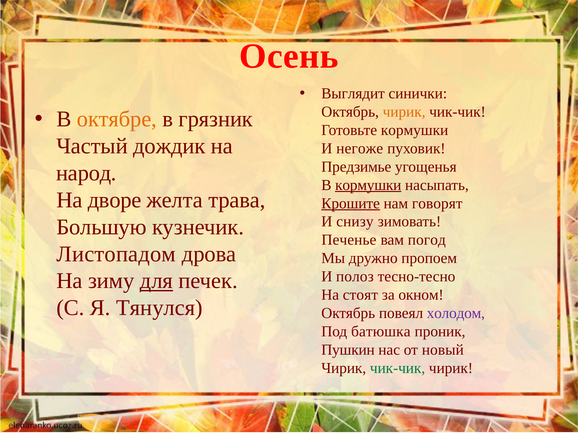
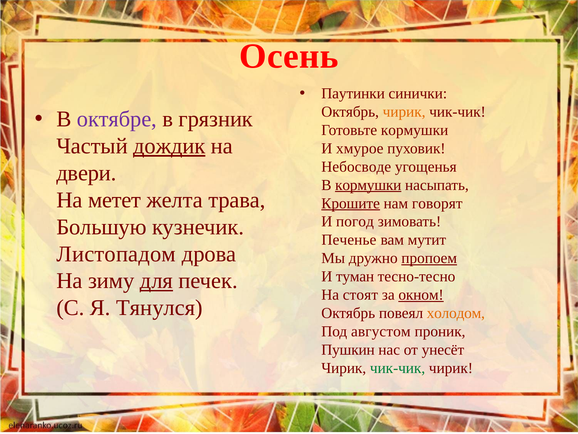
Выглядит: Выглядит -> Паутинки
октябре colour: orange -> purple
дождик underline: none -> present
негоже: негоже -> хмурое
Предзимье: Предзимье -> Небосводе
народ: народ -> двери
дворе: дворе -> метет
снизу: снизу -> погод
погод: погод -> мутит
пропоем underline: none -> present
полоз: полоз -> туман
окном underline: none -> present
холодом colour: purple -> orange
батюшка: батюшка -> августом
новый: новый -> унесёт
